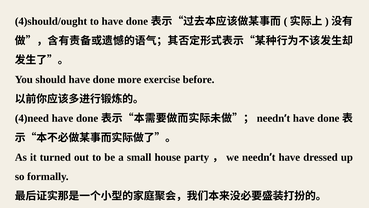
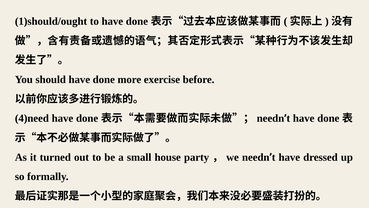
4)should/ought: 4)should/ought -> 1)should/ought
